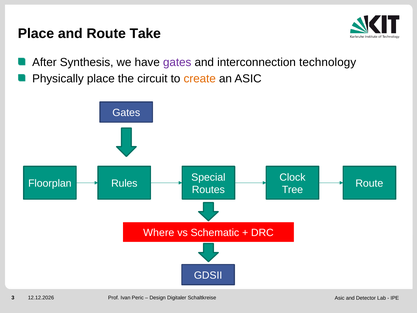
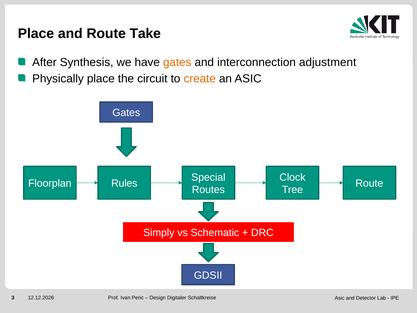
gates at (177, 62) colour: purple -> orange
technology: technology -> adjustment
Where: Where -> Simply
